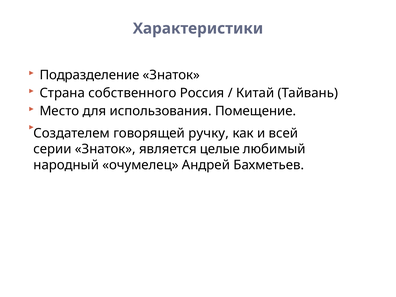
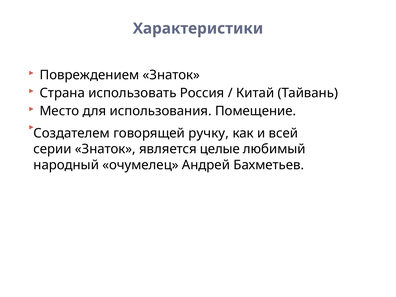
Подразделение: Подразделение -> Повреждением
собственного: собственного -> использовать
